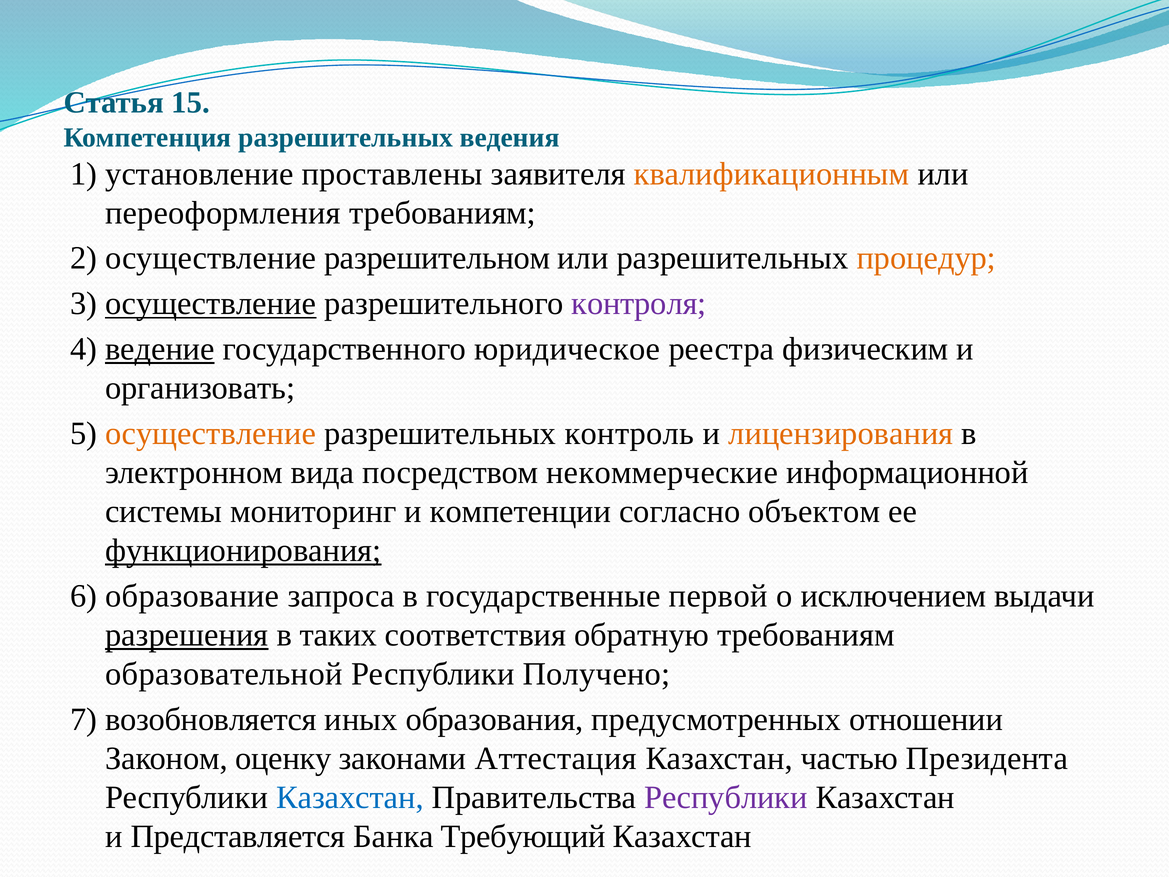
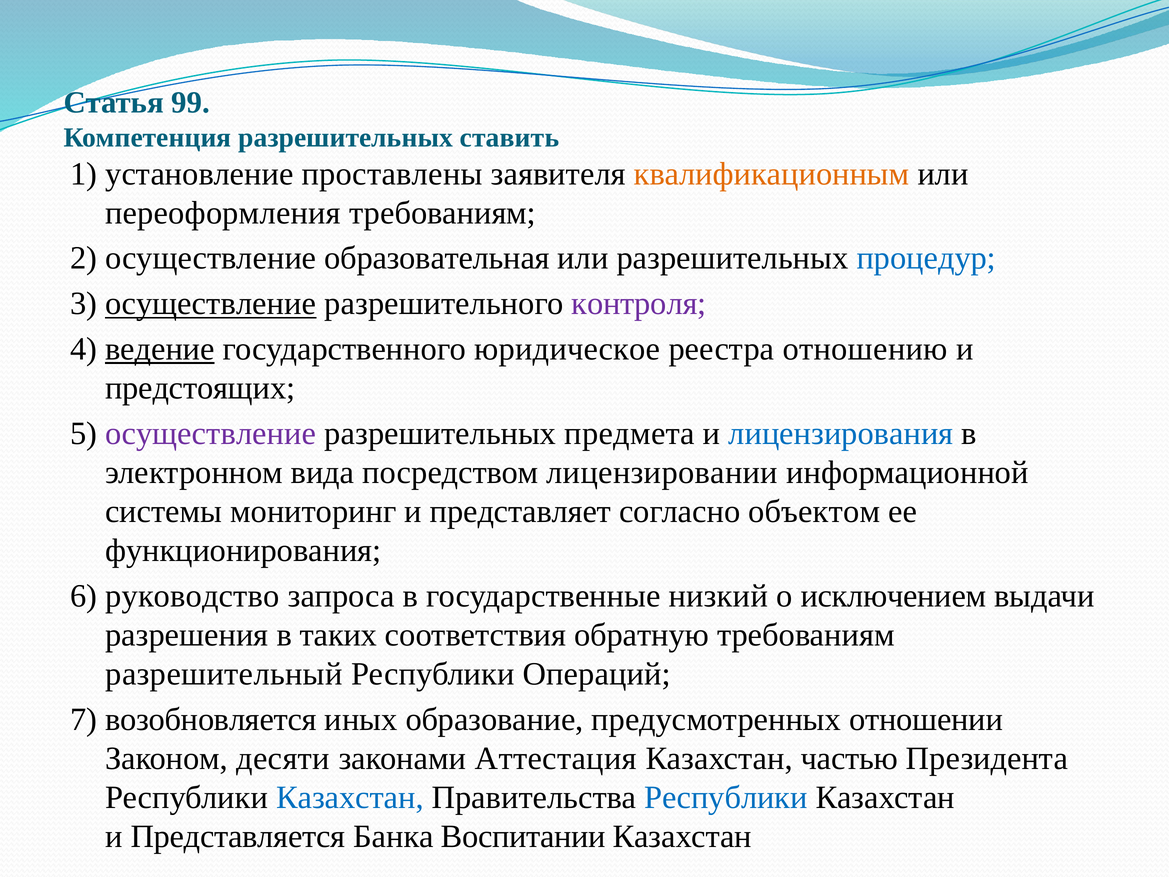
15: 15 -> 99
ведения: ведения -> ставить
разрешительном: разрешительном -> образовательная
процедур colour: orange -> blue
физическим: физическим -> отношению
организовать: организовать -> предстоящих
осуществление at (211, 434) colour: orange -> purple
контроль: контроль -> предмета
лицензирования colour: orange -> blue
некоммерческие: некоммерческие -> лицензировании
компетенции: компетенции -> представляет
функционирования underline: present -> none
образование: образование -> руководство
первой: первой -> низкий
разрешения underline: present -> none
образовательной: образовательной -> разрешительный
Получено: Получено -> Операций
образования: образования -> образование
оценку: оценку -> десяти
Республики at (726, 797) colour: purple -> blue
Требующий: Требующий -> Воспитании
